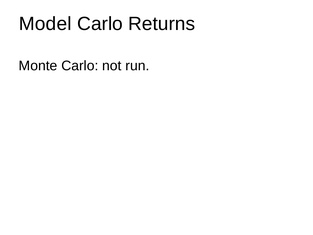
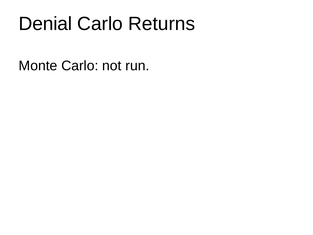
Model: Model -> Denial
